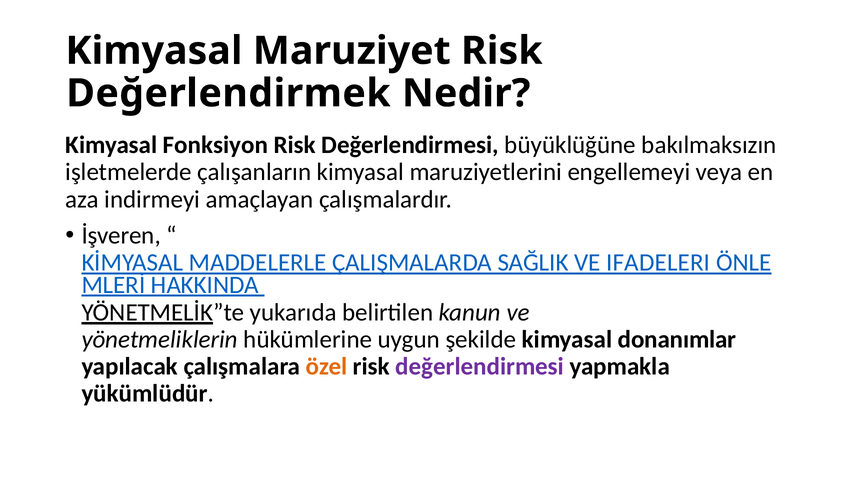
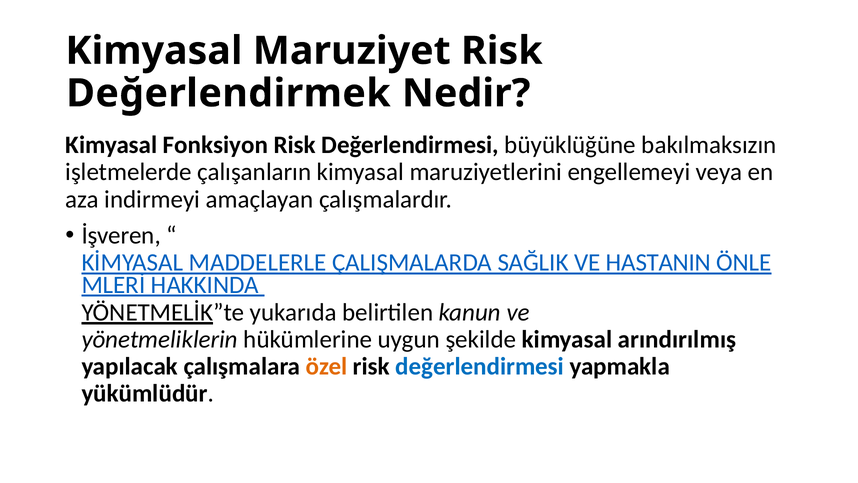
IFADELERI: IFADELERI -> HASTANIN
donanımlar: donanımlar -> arındırılmış
değerlendirmesi at (480, 366) colour: purple -> blue
